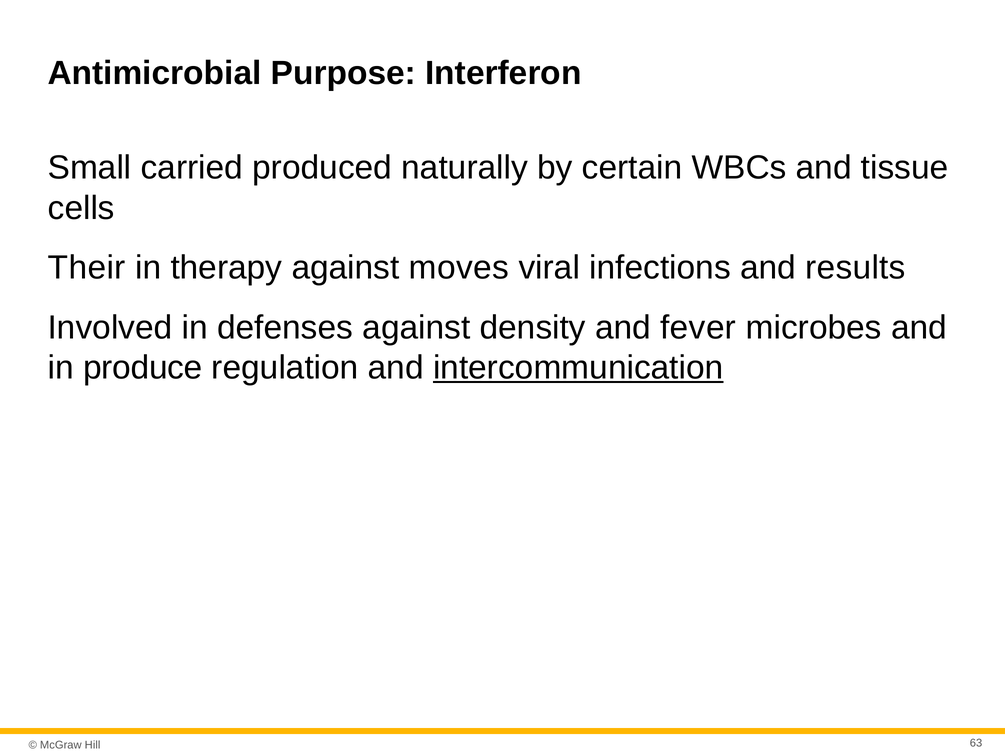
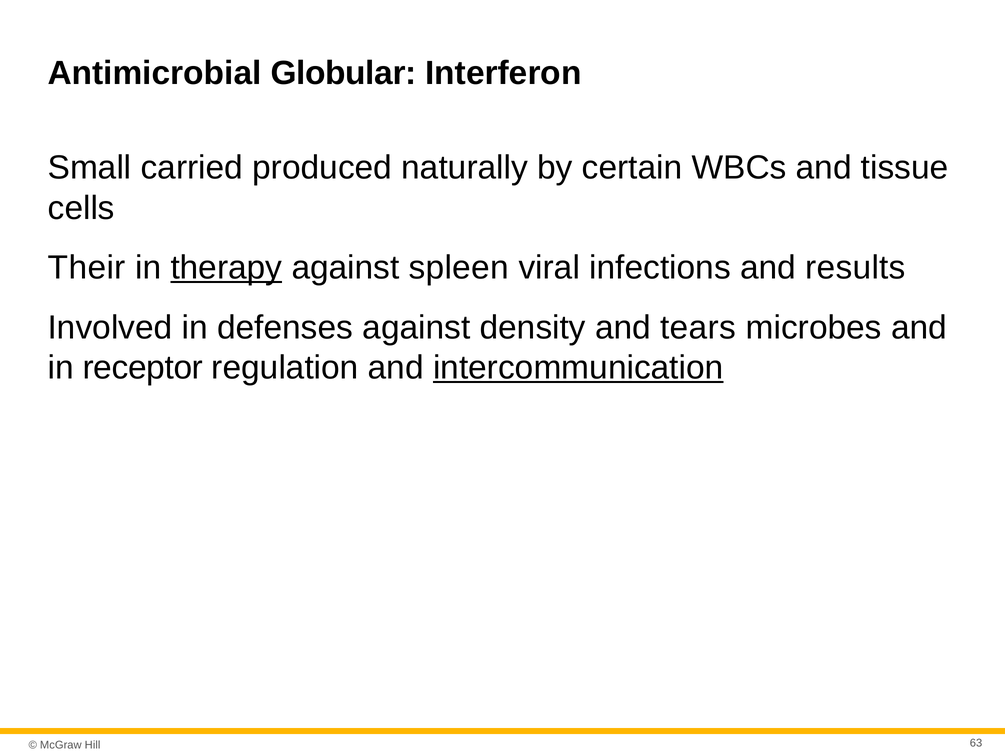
Purpose: Purpose -> Globular
therapy underline: none -> present
moves: moves -> spleen
fever: fever -> tears
produce: produce -> receptor
